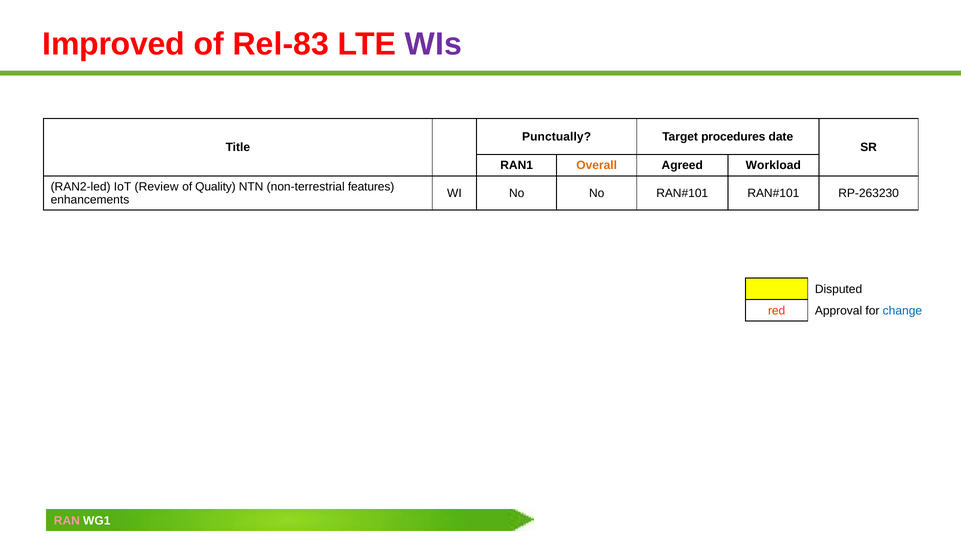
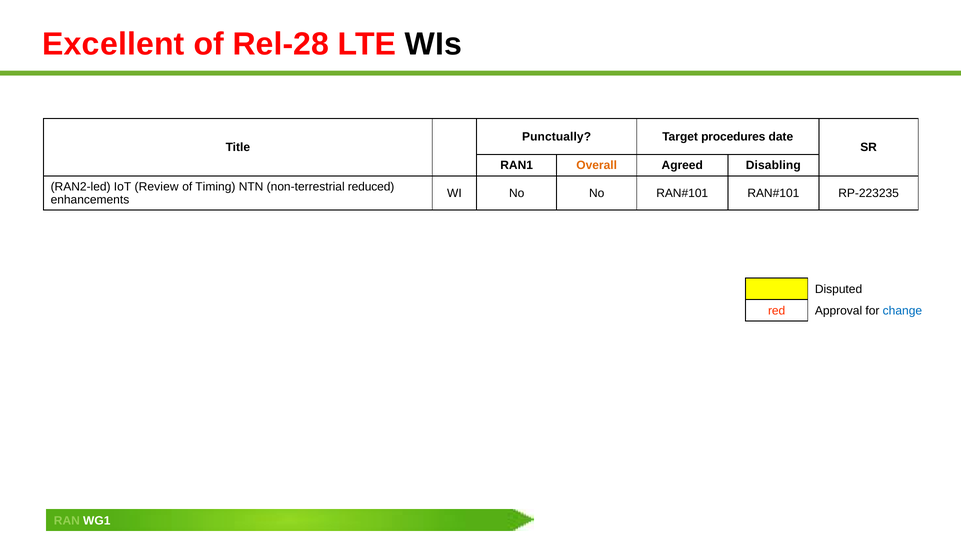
Improved: Improved -> Excellent
Rel-83: Rel-83 -> Rel-28
WIs colour: purple -> black
Workload: Workload -> Disabling
Quality: Quality -> Timing
features: features -> reduced
RP-263230: RP-263230 -> RP-223235
RAN colour: pink -> light green
